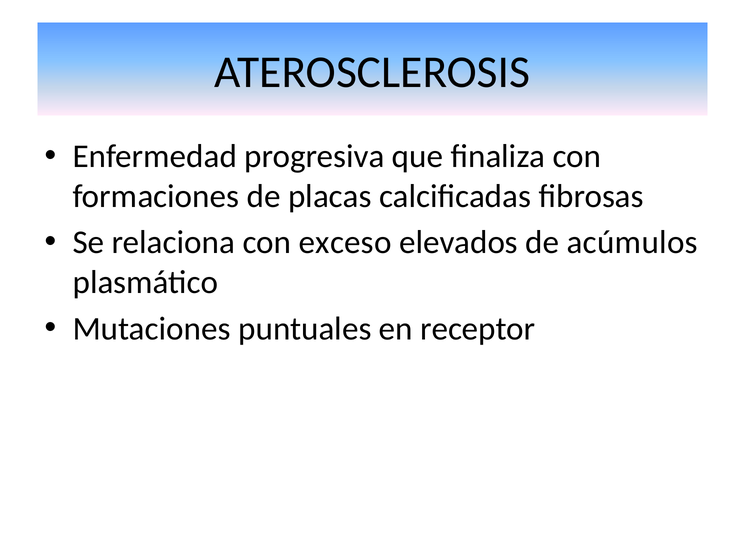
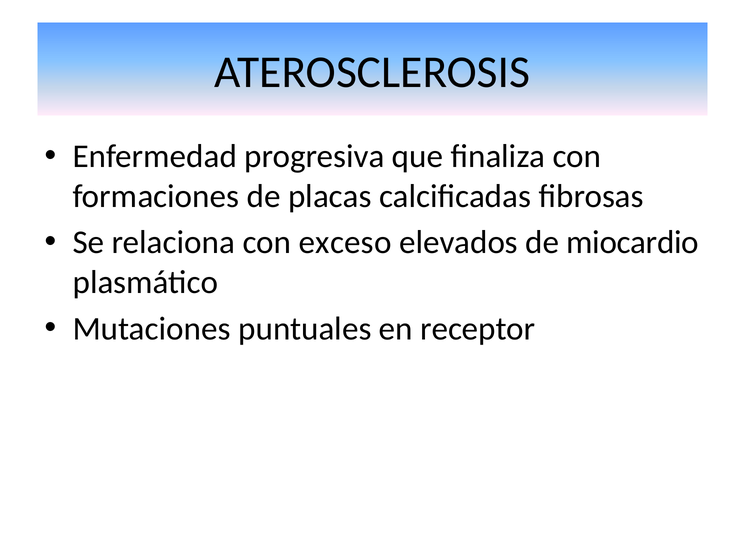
acúmulos: acúmulos -> miocardio
